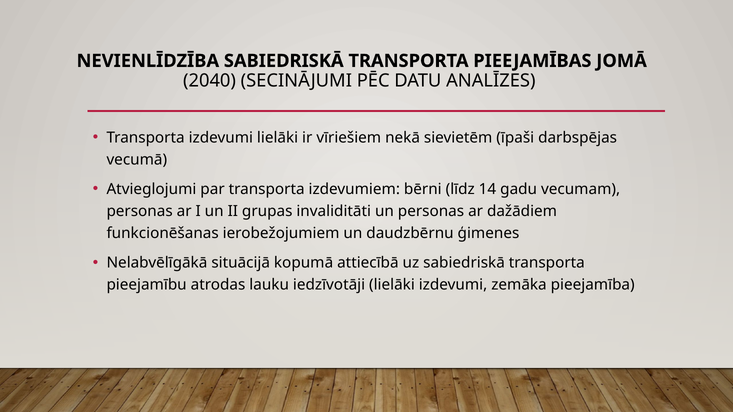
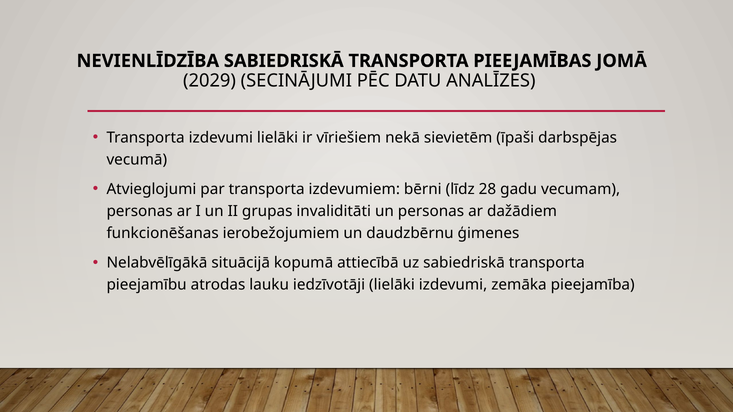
2040: 2040 -> 2029
14: 14 -> 28
